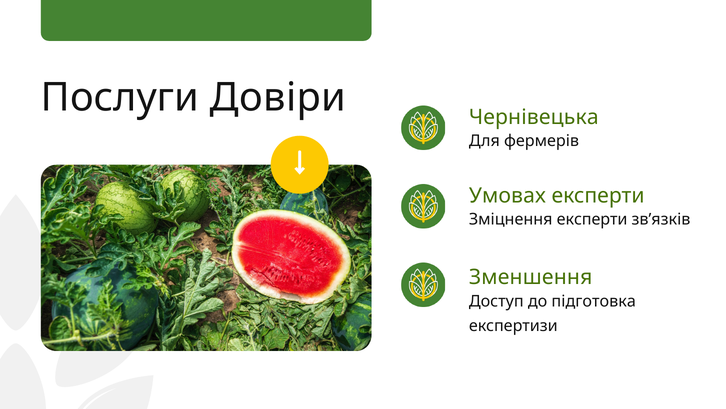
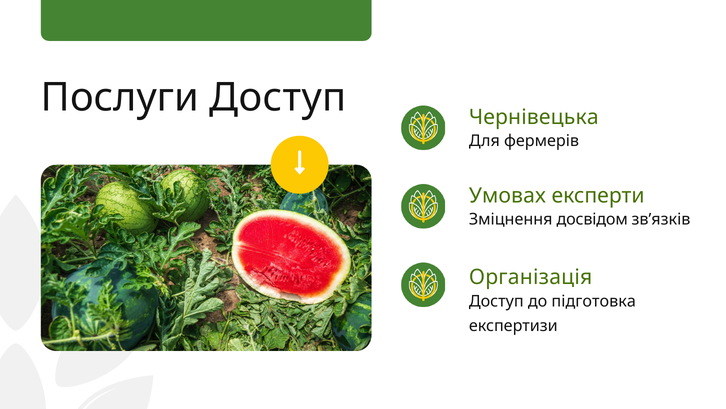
Послуги Довіри: Довіри -> Доступ
Зміцнення експерти: експерти -> досвідом
Зменшення: Зменшення -> Організація
